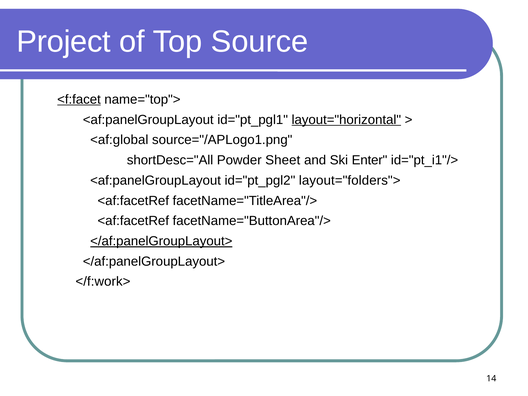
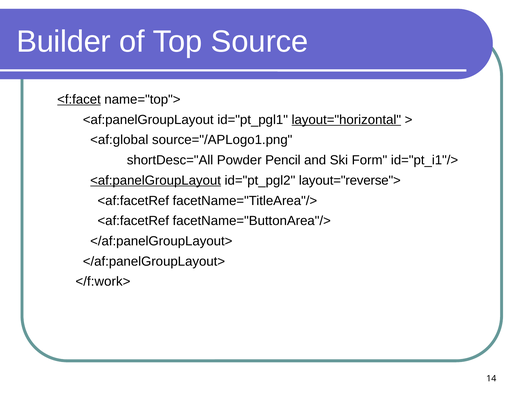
Project: Project -> Builder
Sheet: Sheet -> Pencil
Enter: Enter -> Form
<af:panelGroupLayout at (156, 180) underline: none -> present
layout="folders">: layout="folders"> -> layout="reverse">
</af:panelGroupLayout> at (161, 241) underline: present -> none
